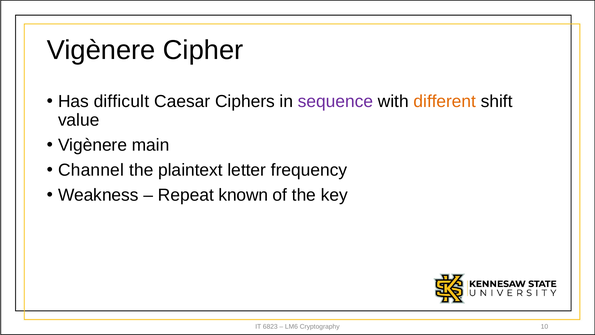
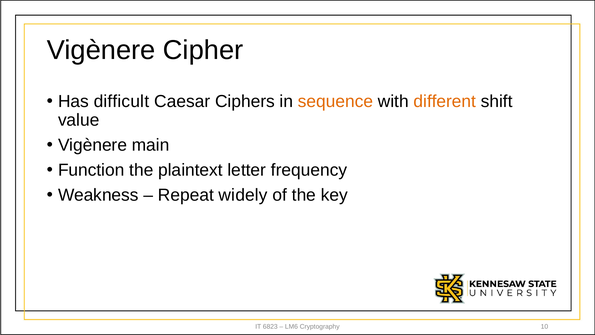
sequence colour: purple -> orange
Channel: Channel -> Function
known: known -> widely
